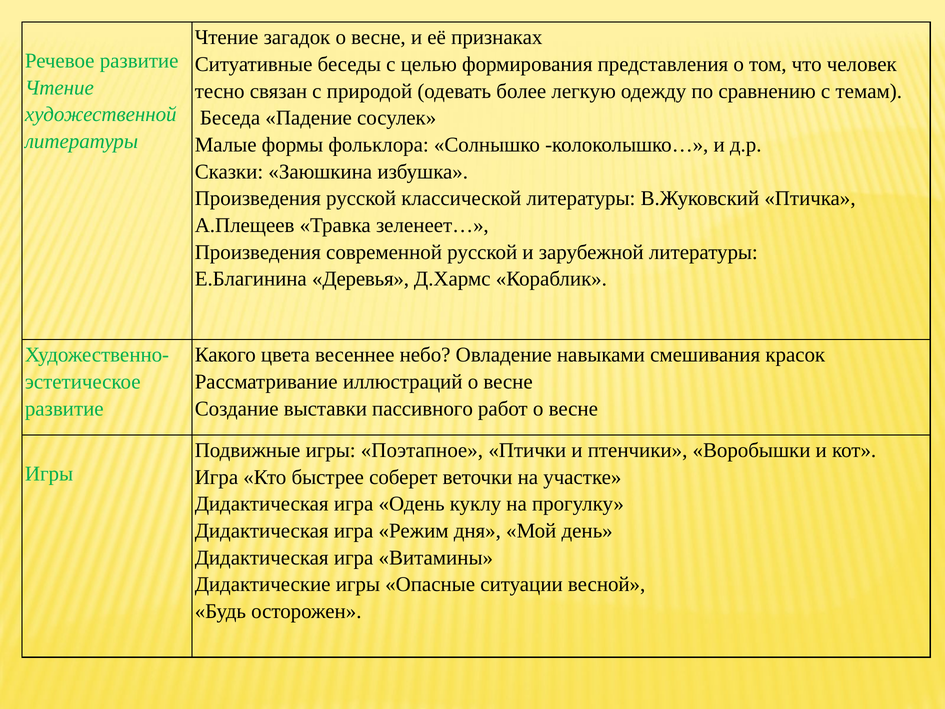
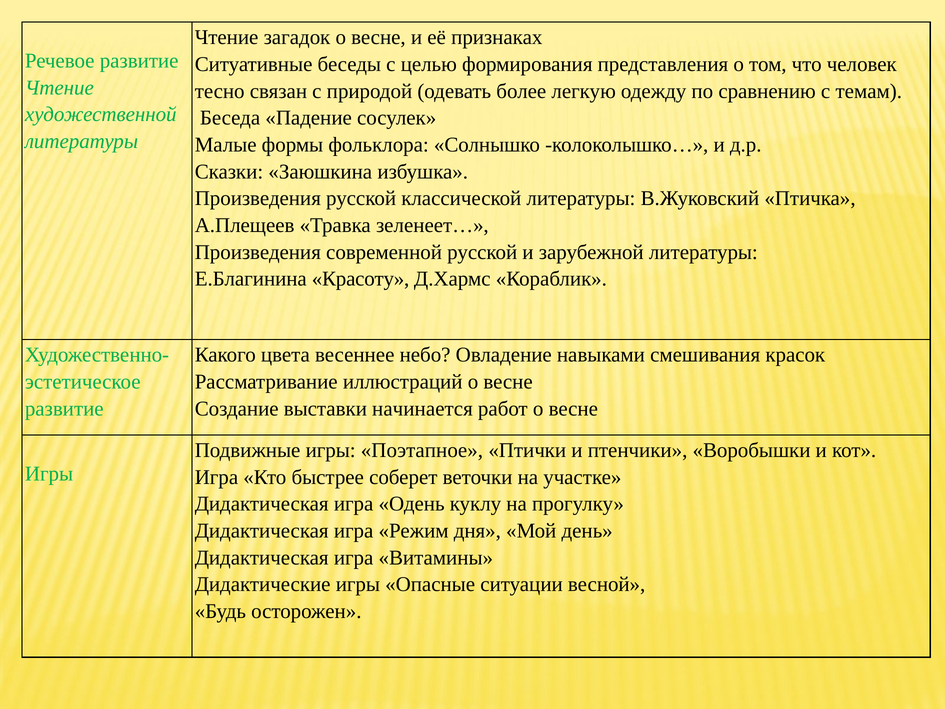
Деревья: Деревья -> Красоту
пассивного: пассивного -> начинается
